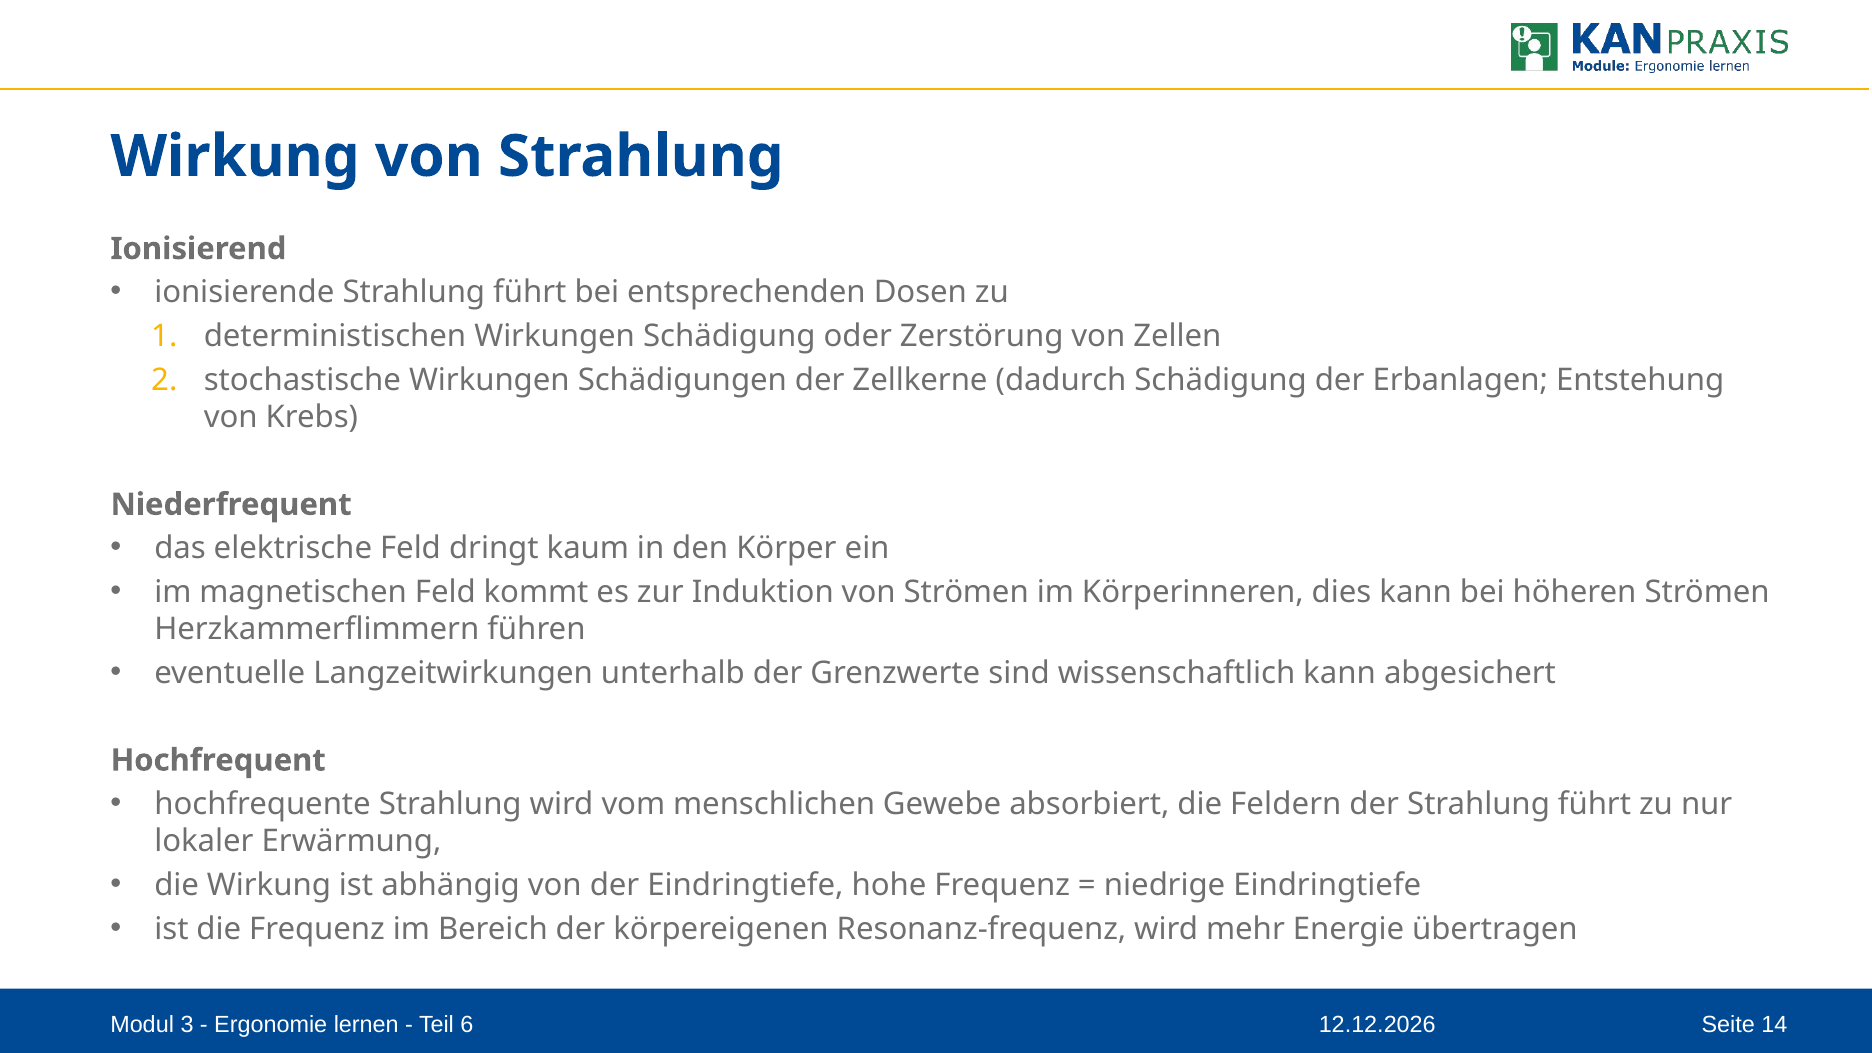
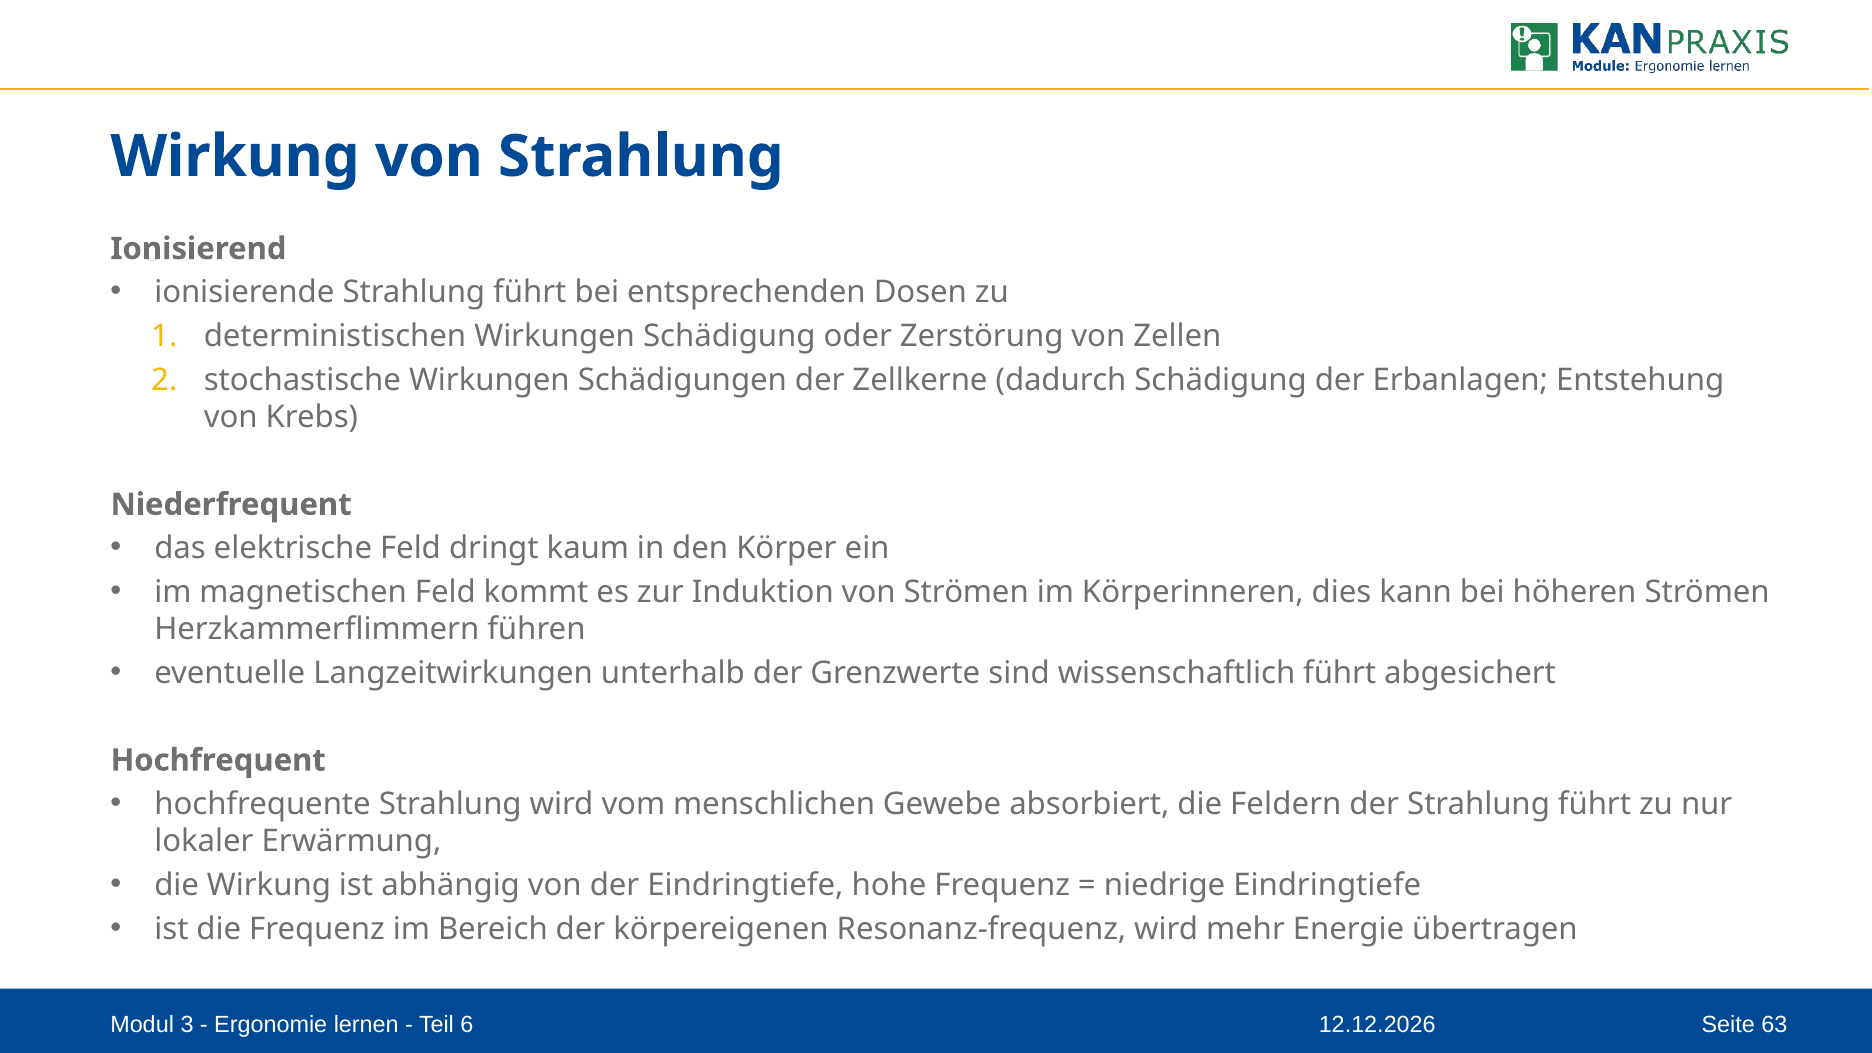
wissenschaftlich kann: kann -> führt
14: 14 -> 63
